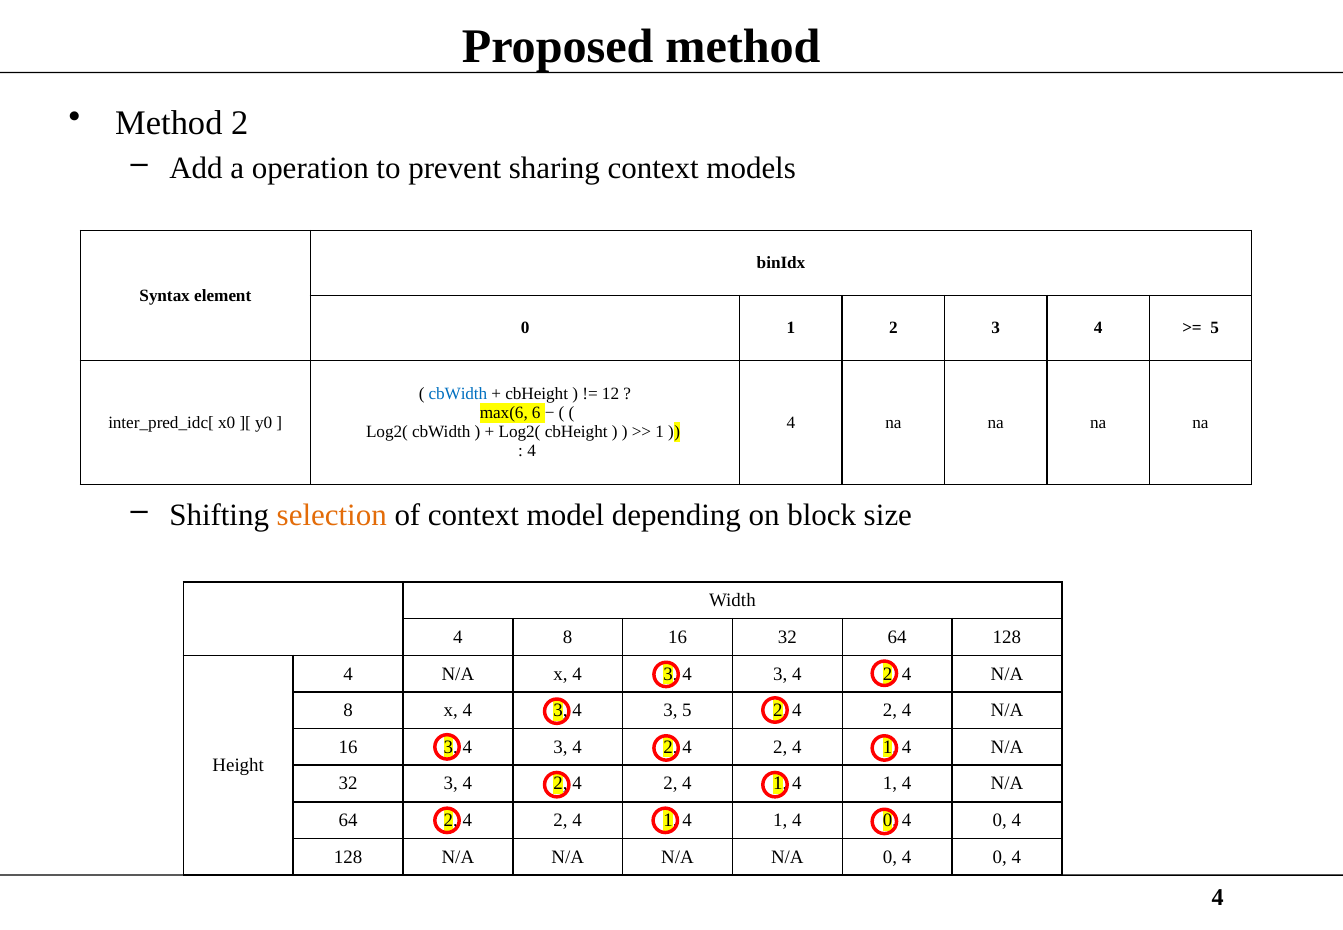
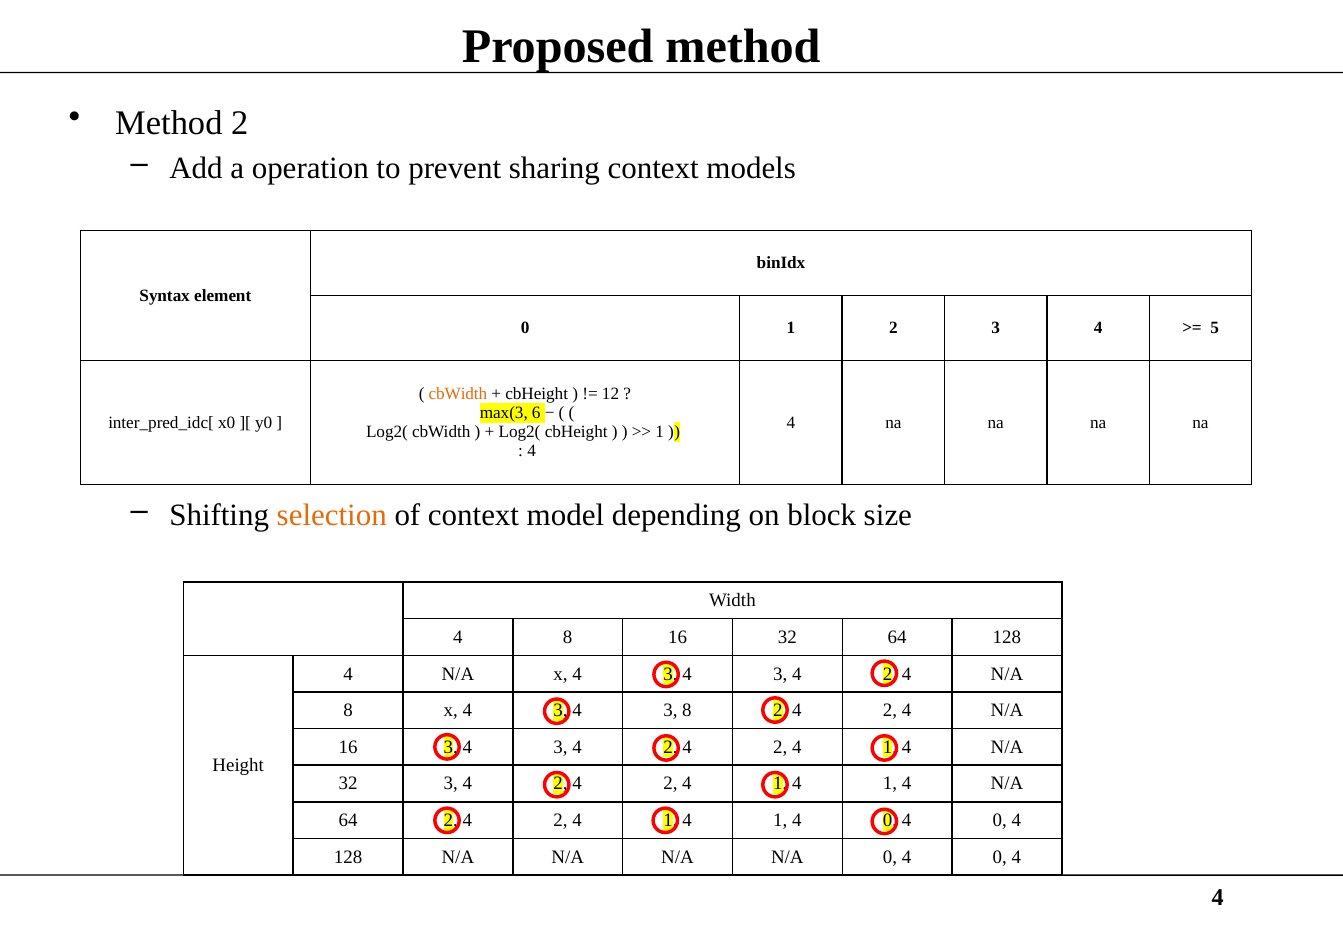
cbWidth at (458, 394) colour: blue -> orange
max(6: max(6 -> max(3
3 5: 5 -> 8
